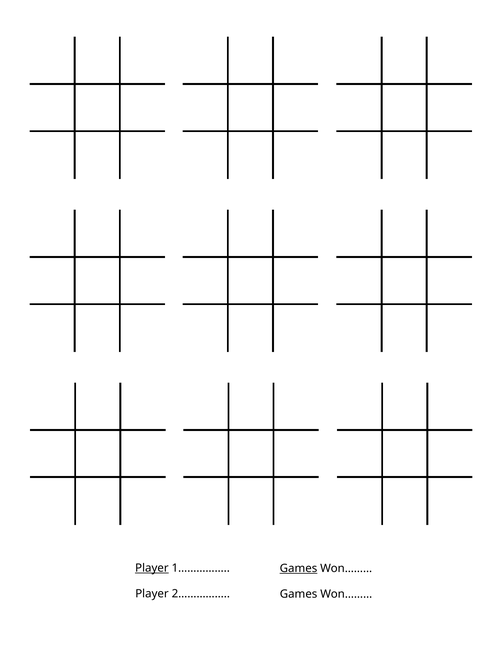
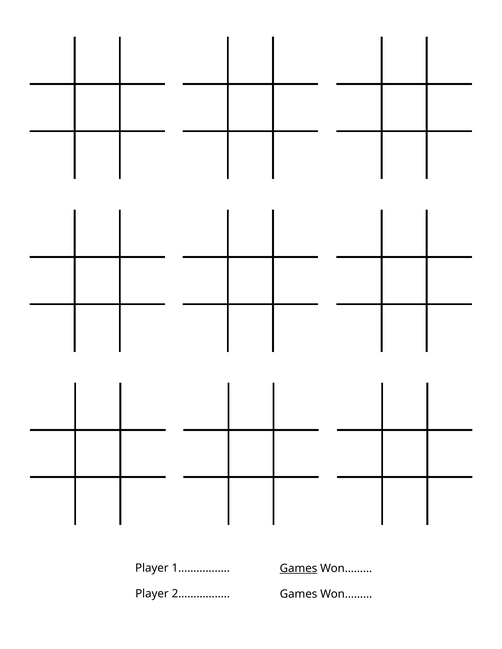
Player at (152, 569) underline: present -> none
